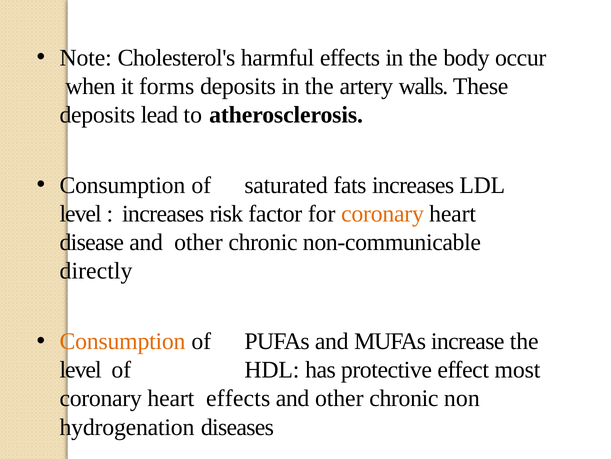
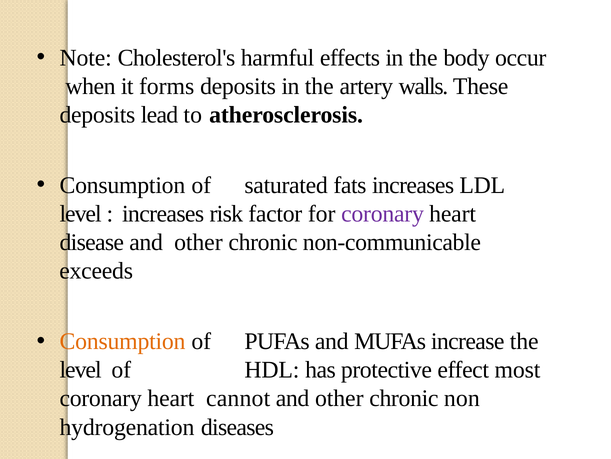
coronary at (383, 214) colour: orange -> purple
directly: directly -> exceeds
heart effects: effects -> cannot
